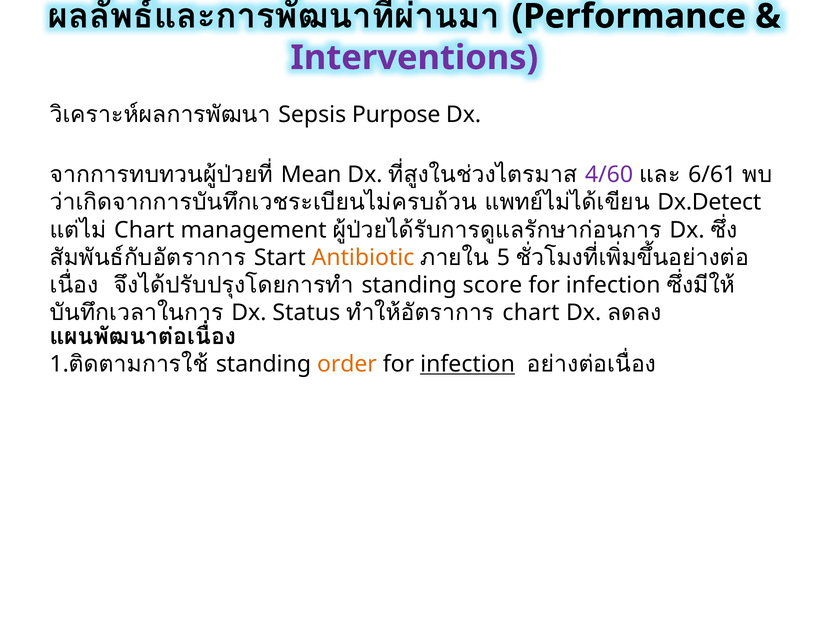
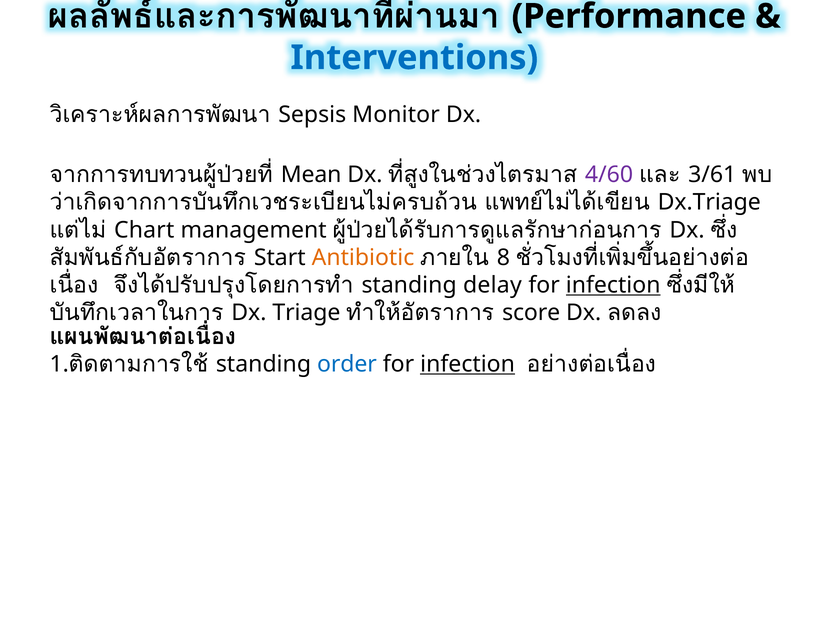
Interventions colour: purple -> blue
Purpose: Purpose -> Monitor
6/61: 6/61 -> 3/61
Dx.Detect: Dx.Detect -> Dx.Triage
5: 5 -> 8
score: score -> delay
infection at (613, 285) underline: none -> present
Status: Status -> Triage
chart at (531, 313): chart -> score
order colour: orange -> blue
